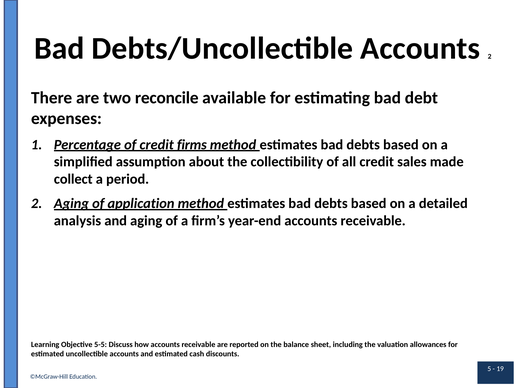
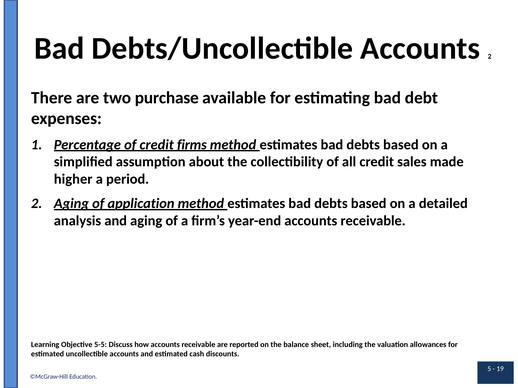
reconcile: reconcile -> purchase
collect: collect -> higher
